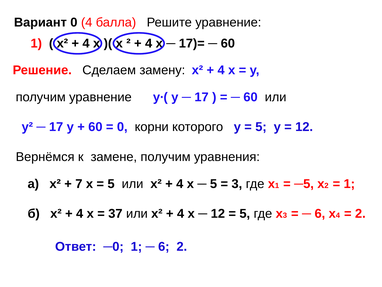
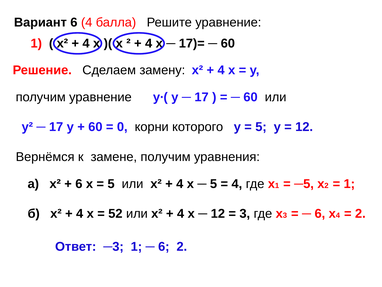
Вариант 0: 0 -> 6
7 at (79, 183): 7 -> 6
3 at (237, 183): 3 -> 4
37: 37 -> 52
5 at (245, 213): 5 -> 3
─0: ─0 -> ─3
